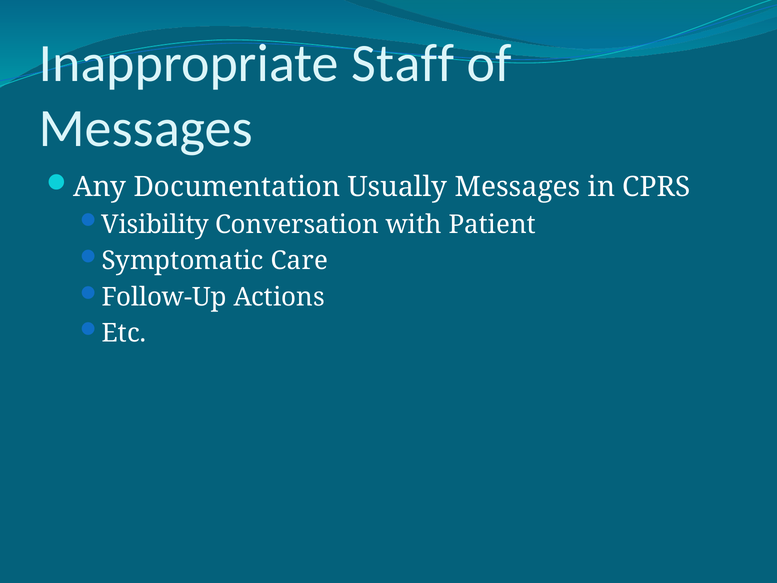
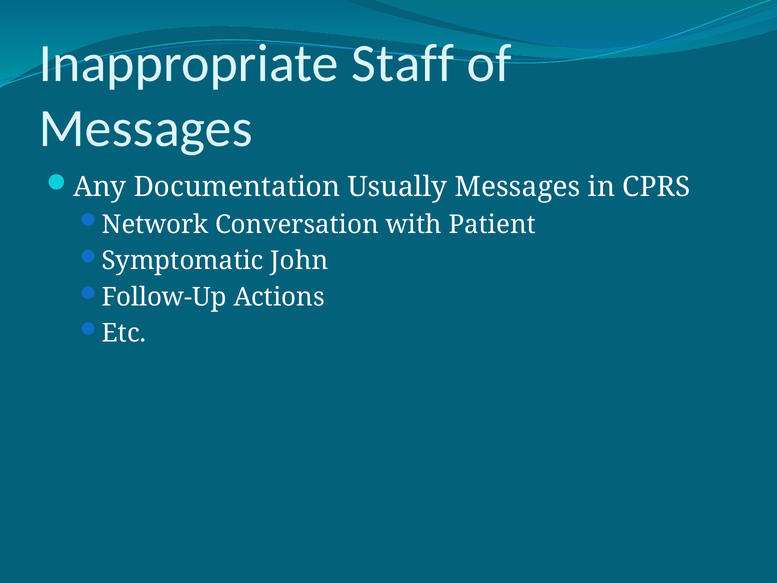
Visibility: Visibility -> Network
Care: Care -> John
